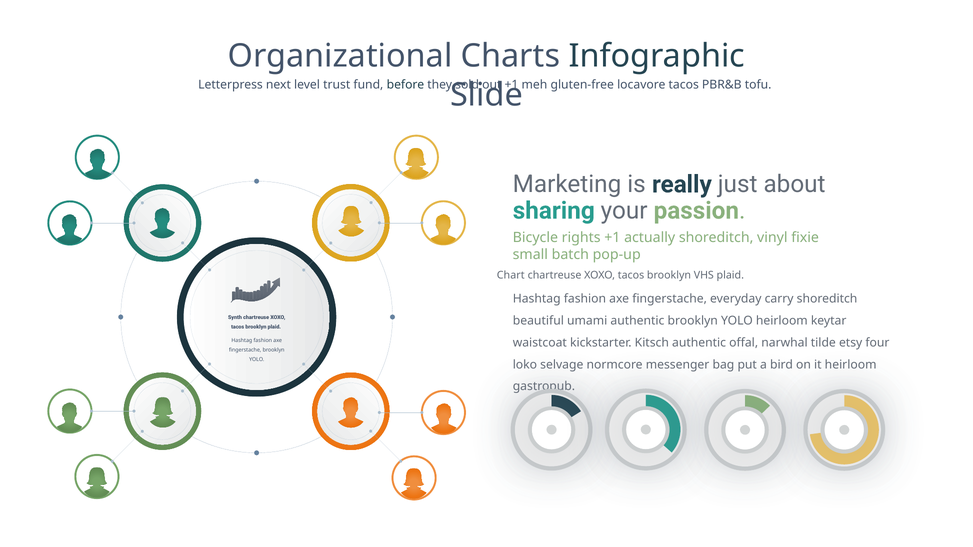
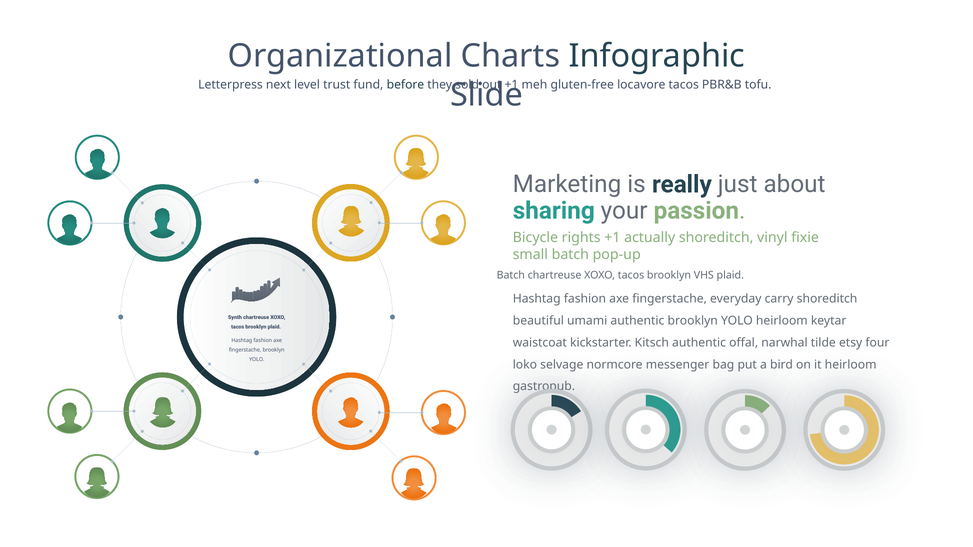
Chart at (511, 275): Chart -> Batch
